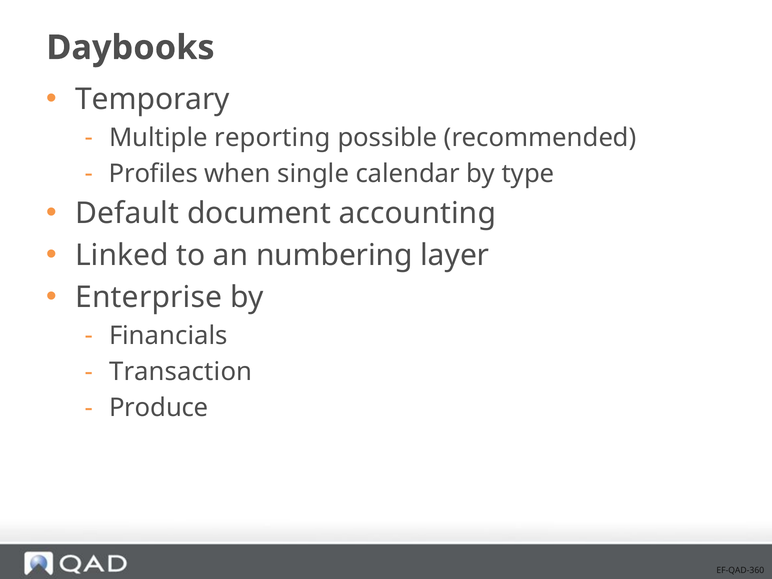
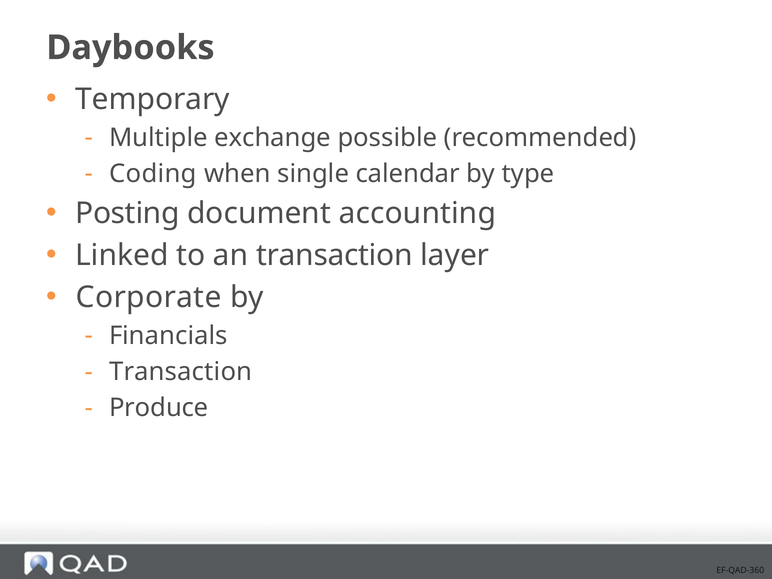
reporting: reporting -> exchange
Profiles: Profiles -> Coding
Default: Default -> Posting
an numbering: numbering -> transaction
Enterprise: Enterprise -> Corporate
